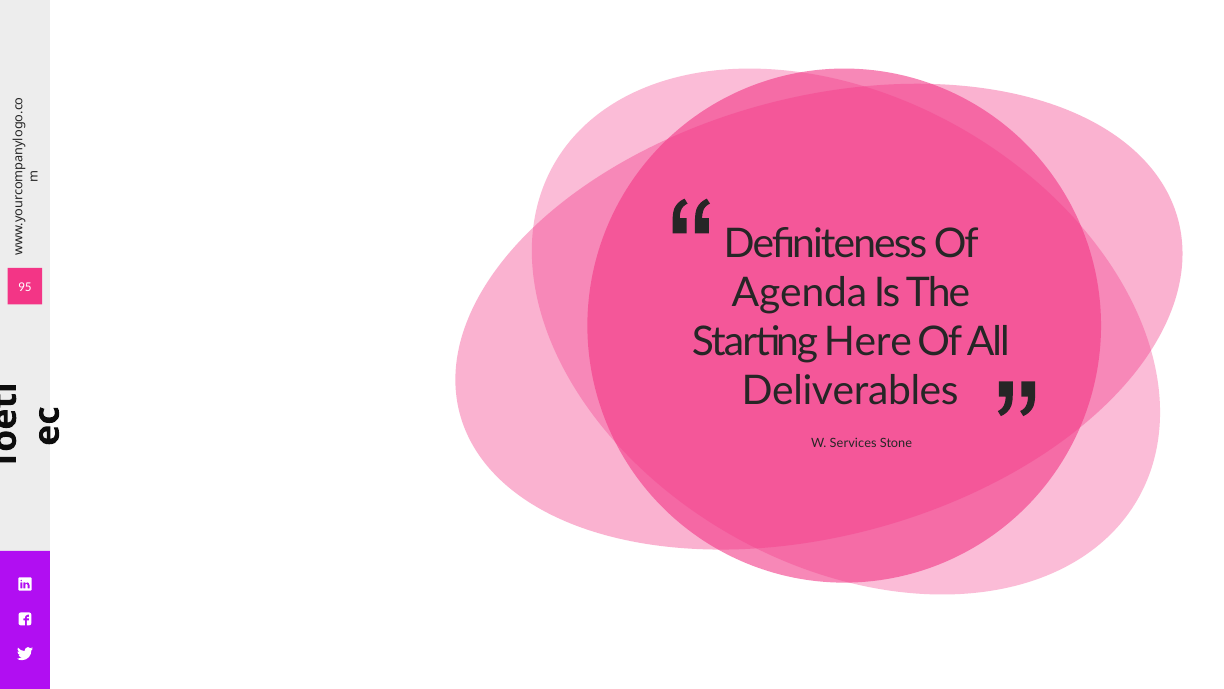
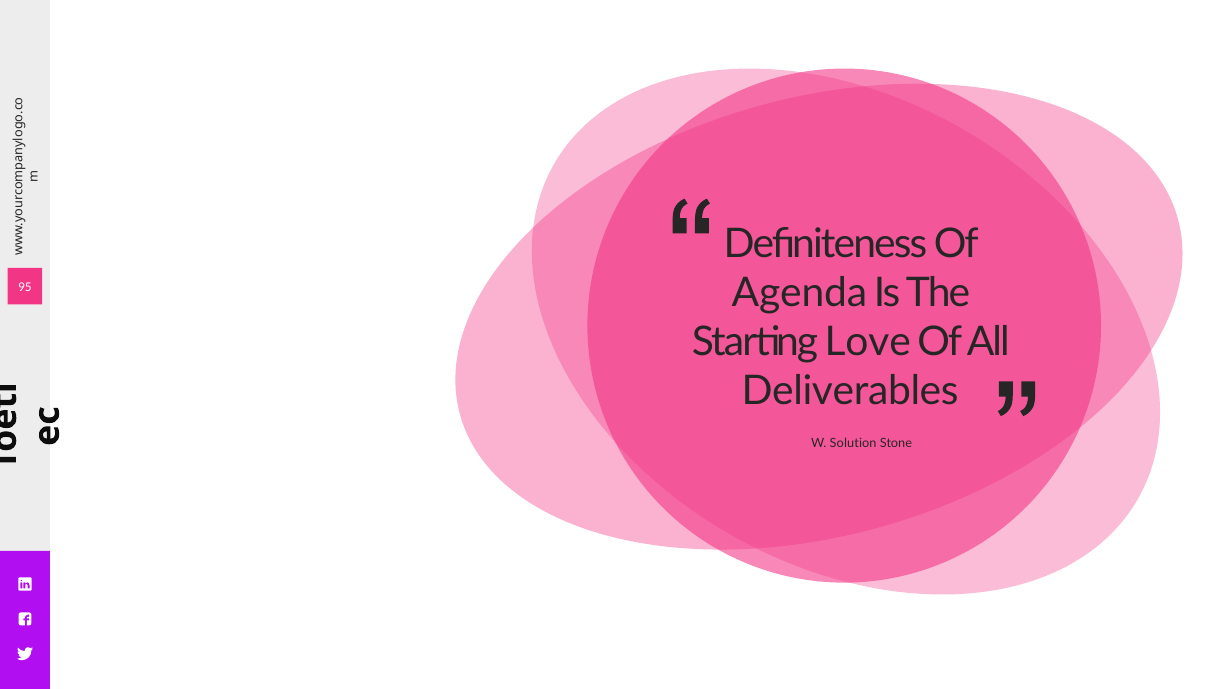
Here: Here -> Love
Services: Services -> Solution
